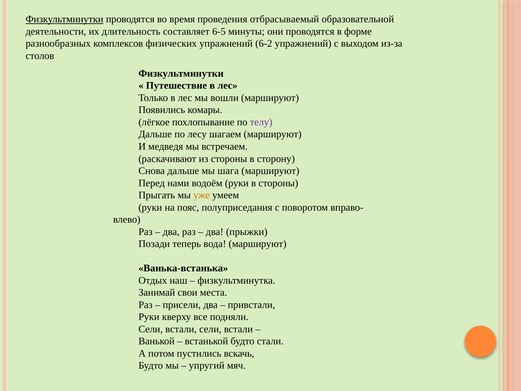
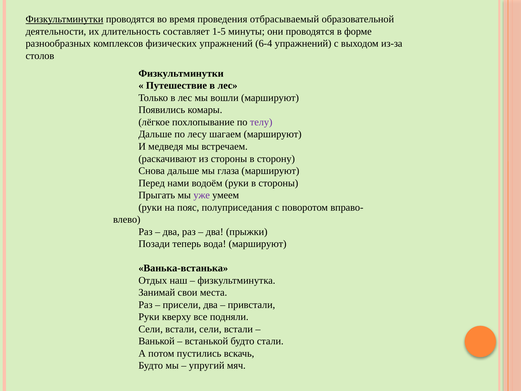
6-5: 6-5 -> 1-5
6-2: 6-2 -> 6-4
шага: шага -> глаза
уже colour: orange -> purple
